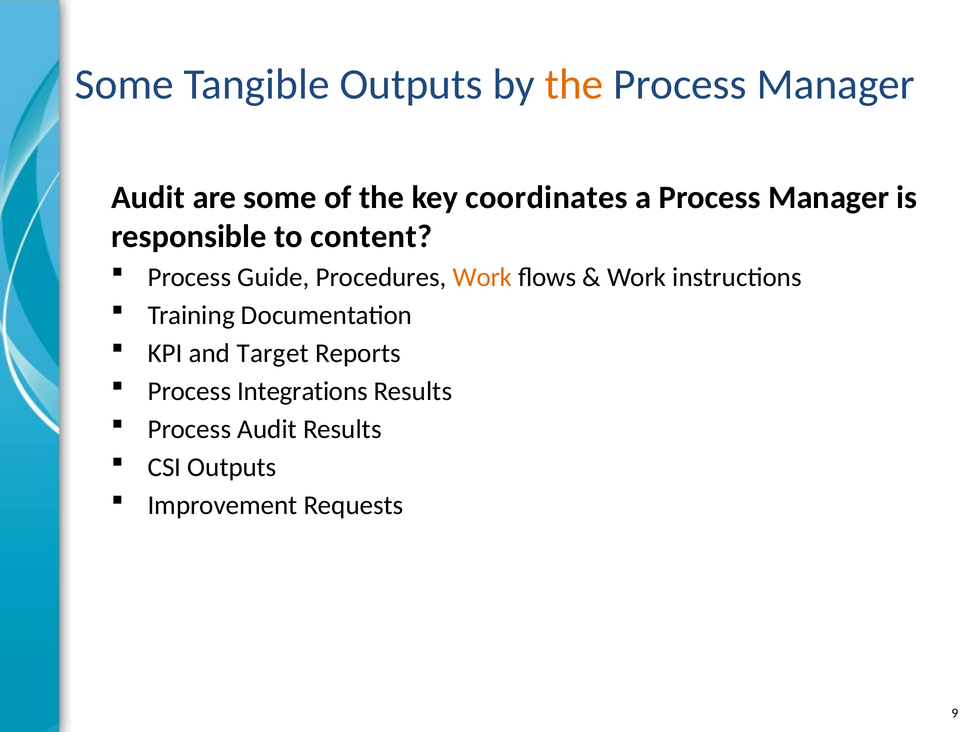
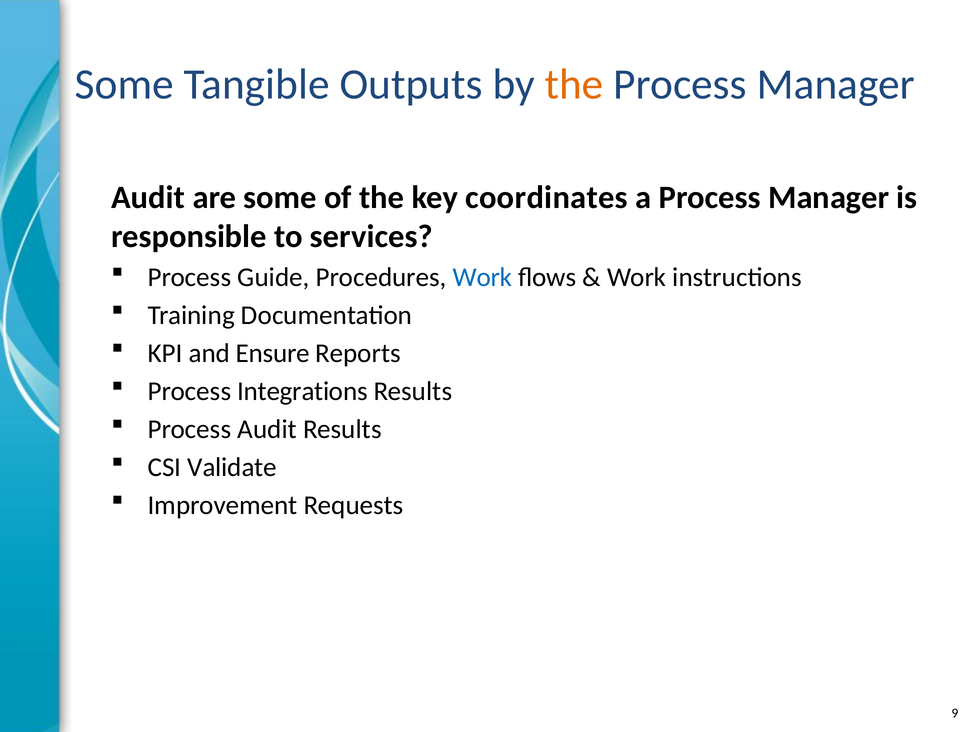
content: content -> services
Work at (482, 277) colour: orange -> blue
Target: Target -> Ensure
CSI Outputs: Outputs -> Validate
